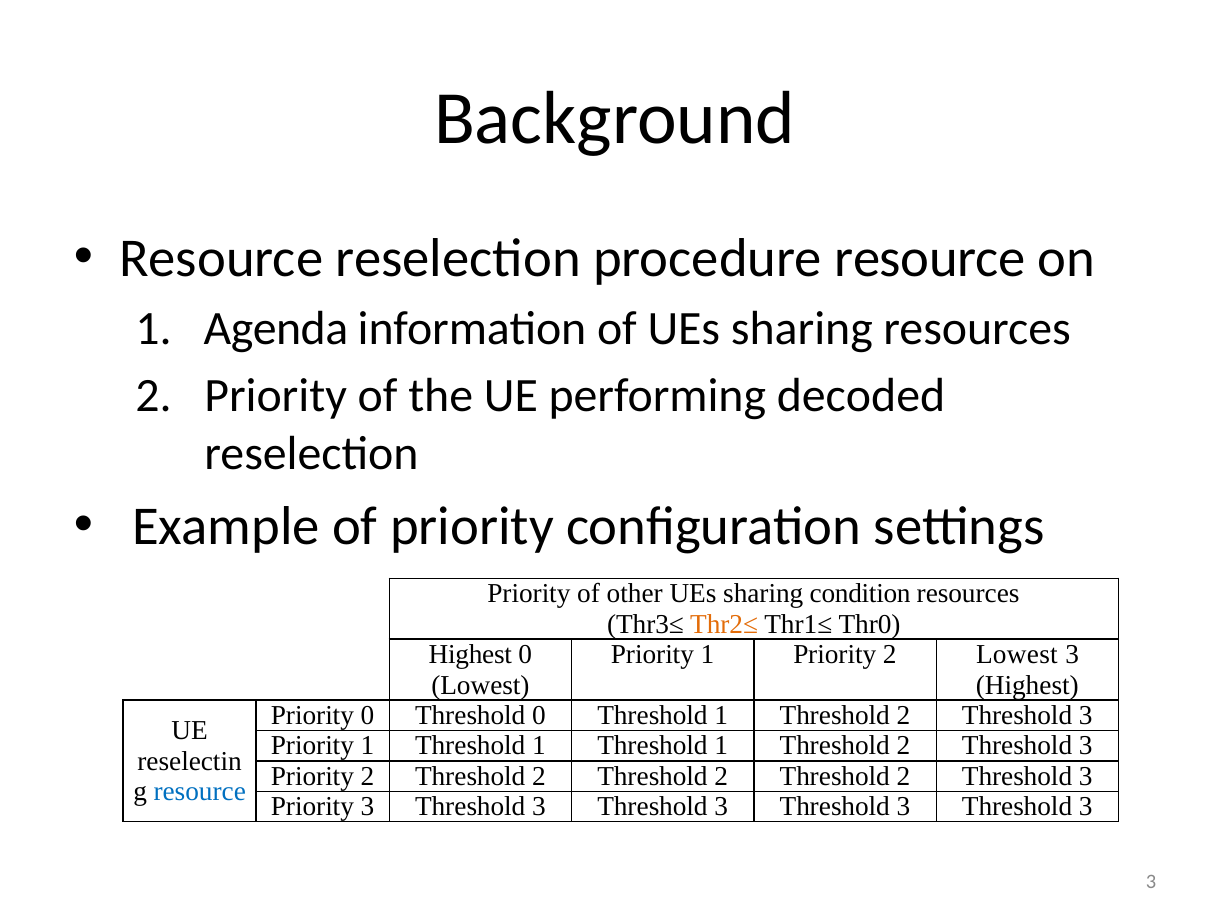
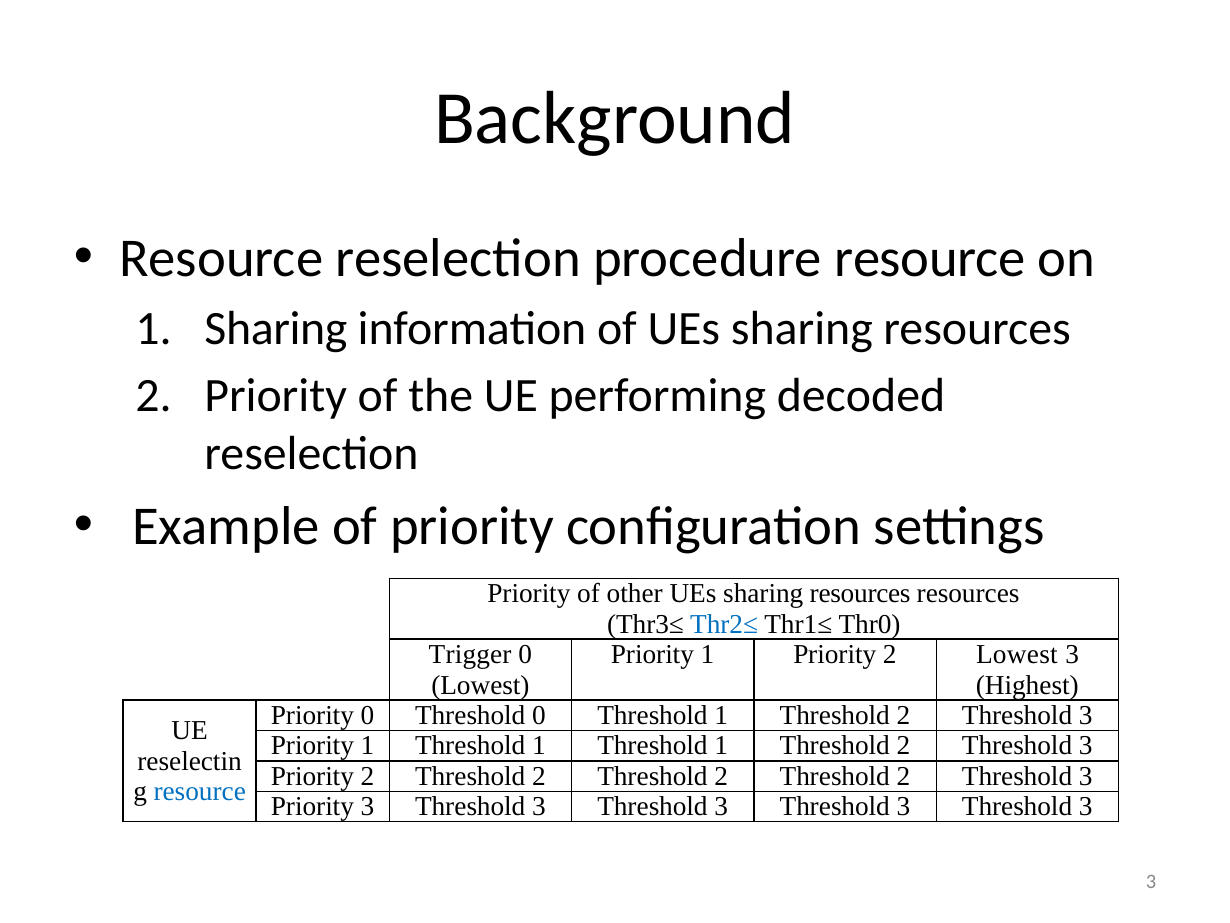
1 Agenda: Agenda -> Sharing
other UEs sharing condition: condition -> resources
Thr2≤ colour: orange -> blue
Highest at (470, 654): Highest -> Trigger
